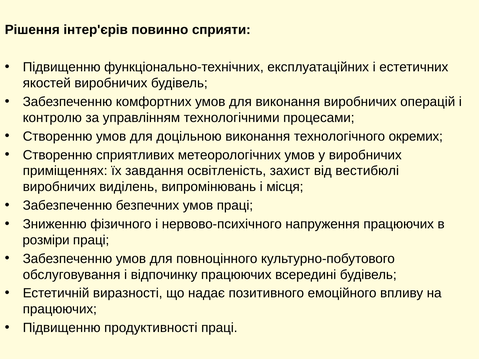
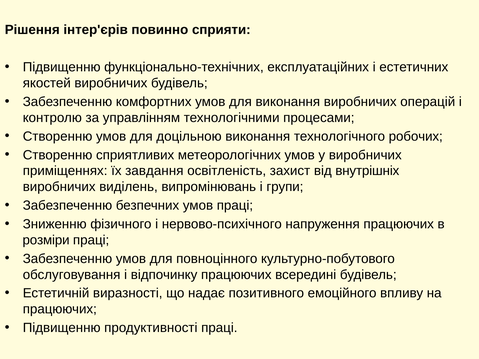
окремих: окремих -> робочих
вестибюлі: вестибюлі -> внутрішніх
місця: місця -> групи
